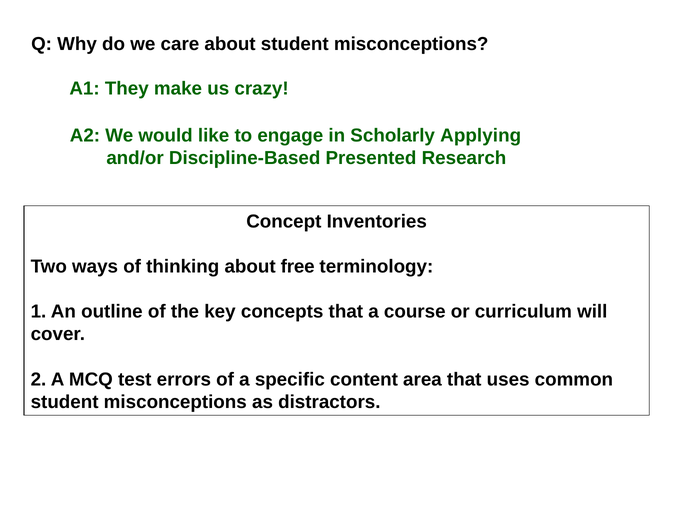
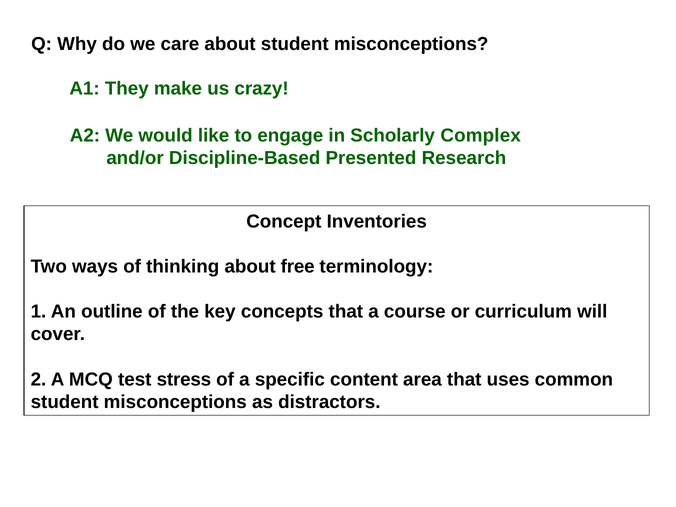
Applying: Applying -> Complex
errors: errors -> stress
